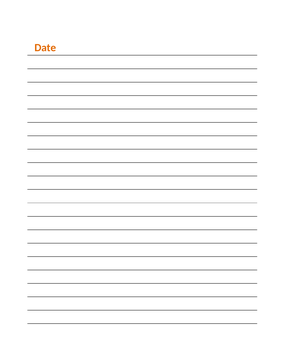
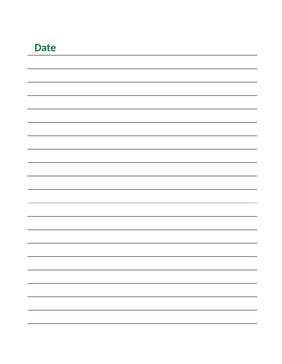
Date colour: orange -> green
